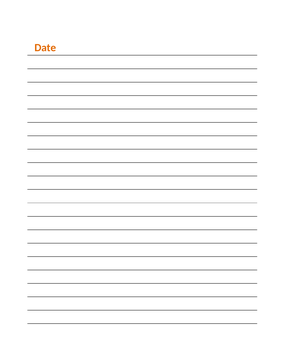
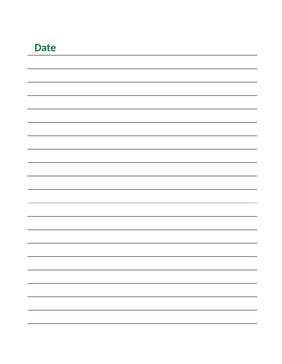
Date colour: orange -> green
